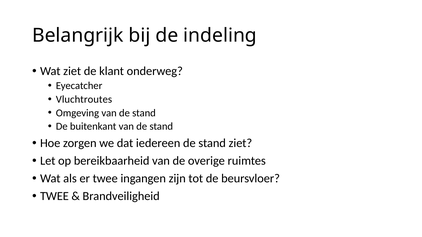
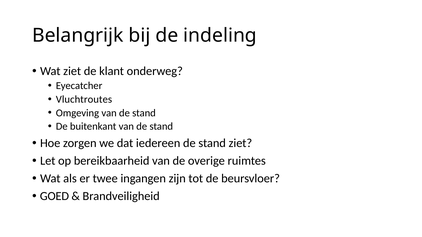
TWEE at (54, 196): TWEE -> GOED
